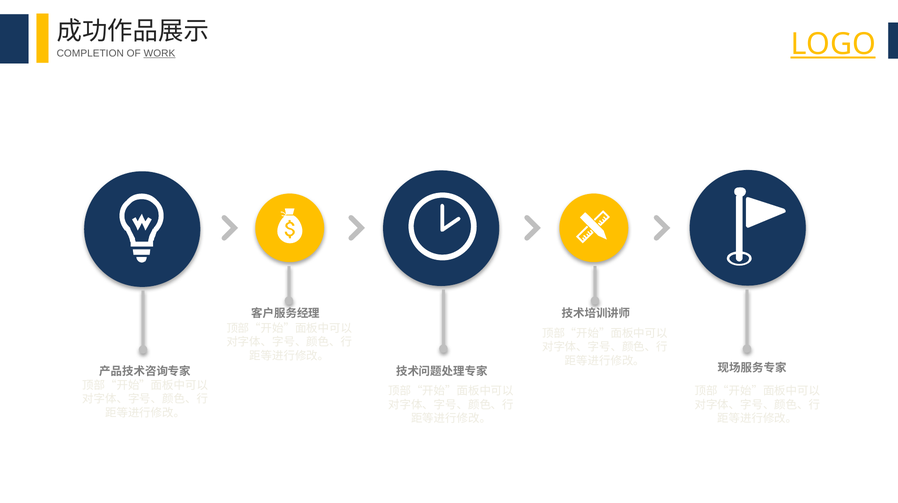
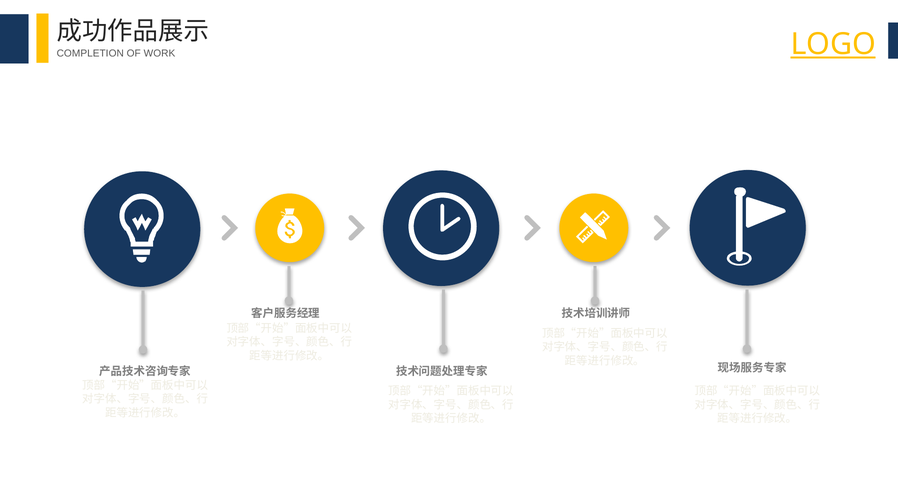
WORK underline: present -> none
